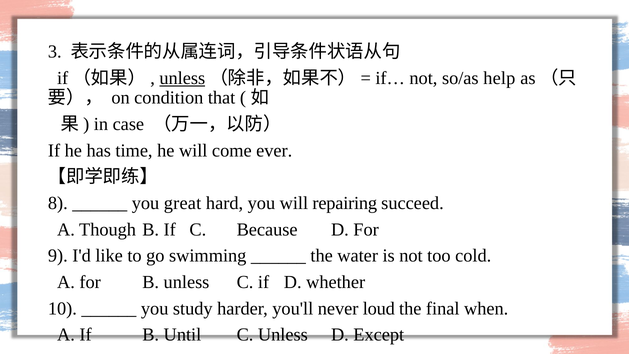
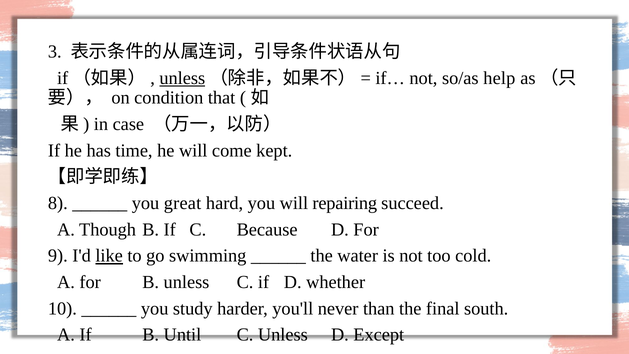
ever: ever -> kept
like underline: none -> present
loud: loud -> than
when: when -> south
